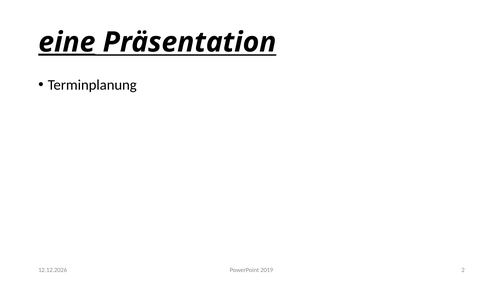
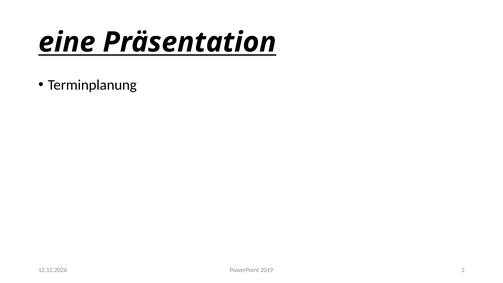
eine underline: present -> none
